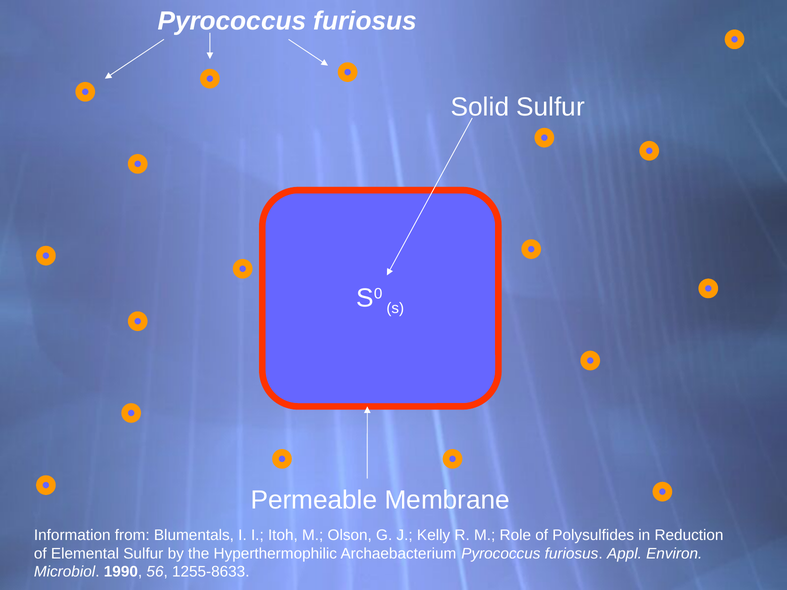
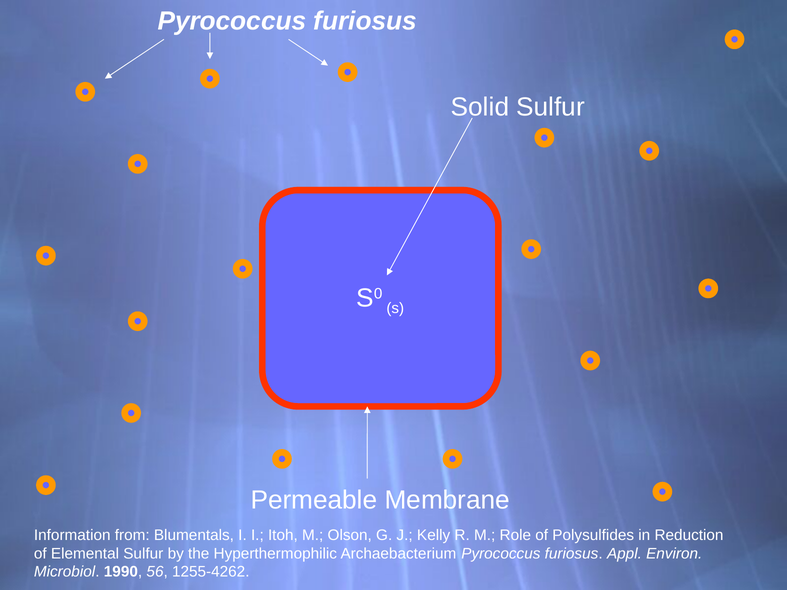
1255-8633: 1255-8633 -> 1255-4262
